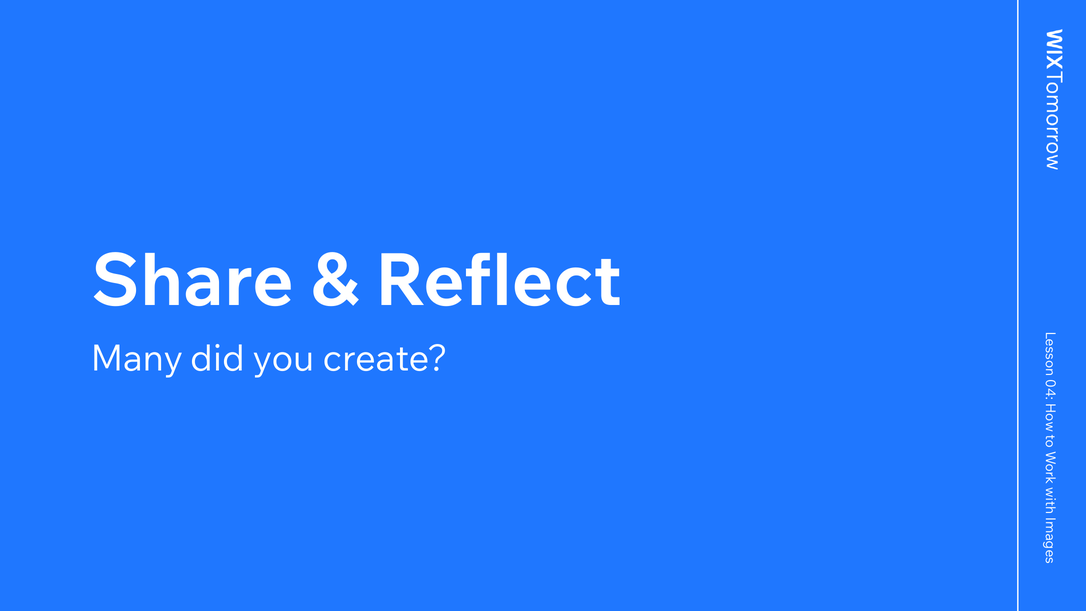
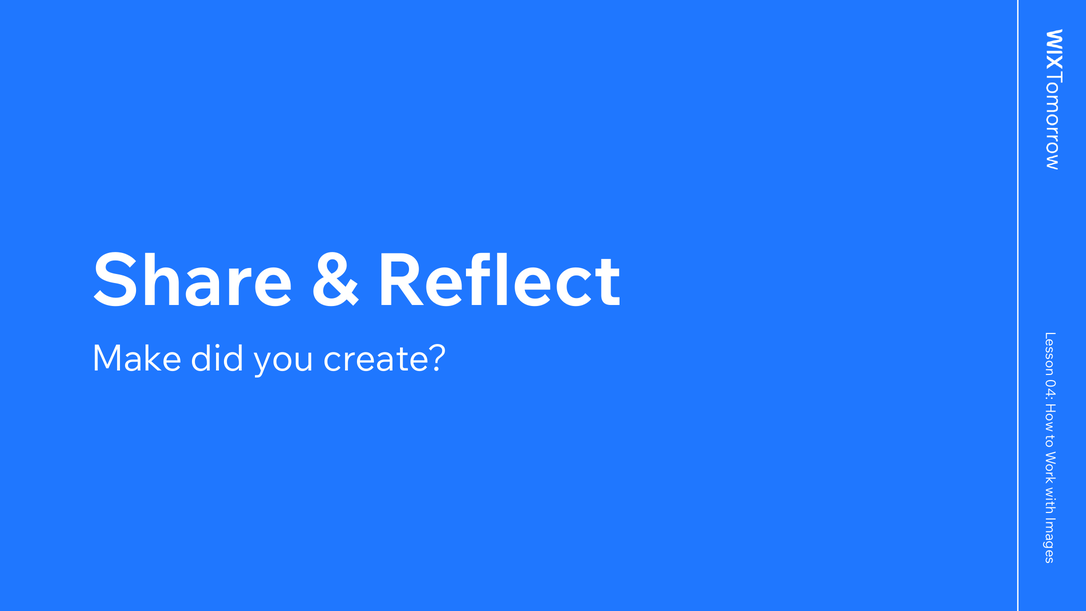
Many: Many -> Make
